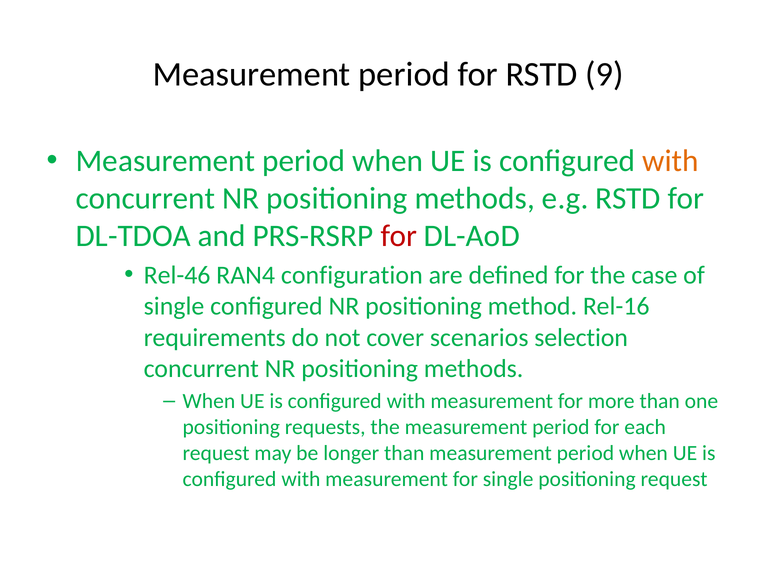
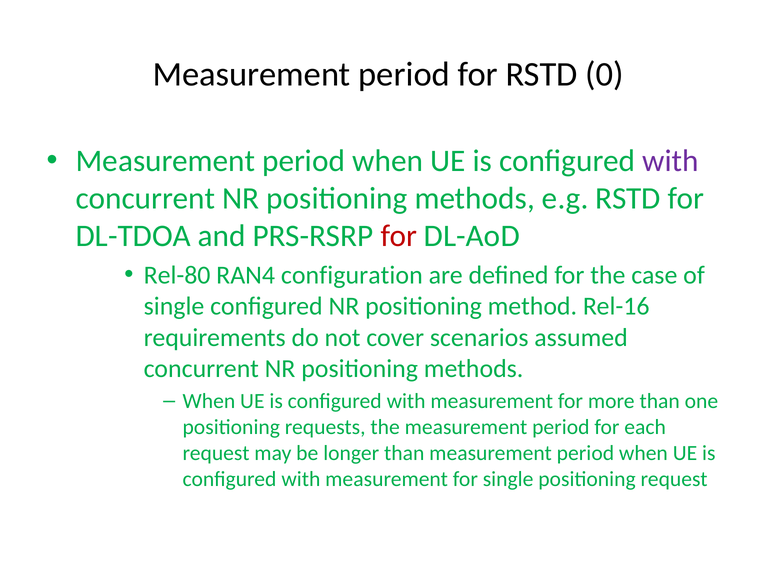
9: 9 -> 0
with at (670, 161) colour: orange -> purple
Rel-46: Rel-46 -> Rel-80
selection: selection -> assumed
